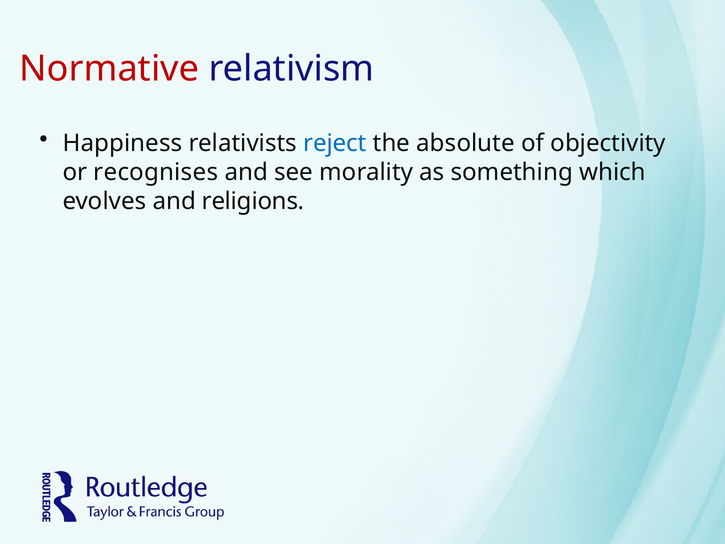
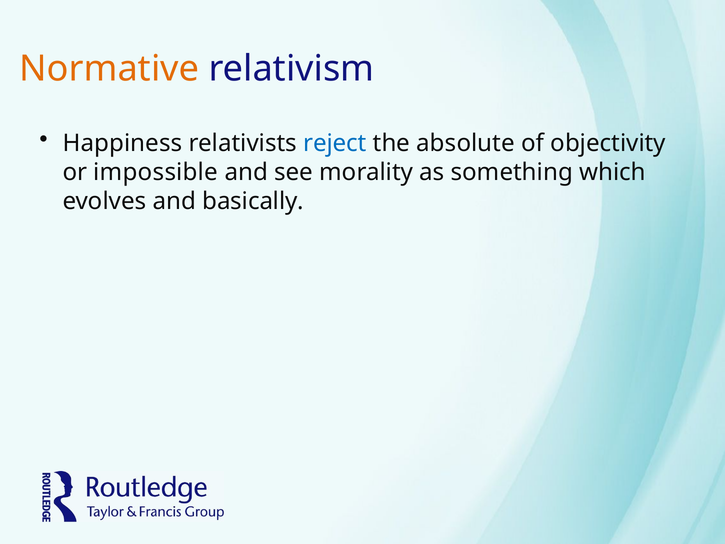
Normative colour: red -> orange
recognises: recognises -> impossible
religions: religions -> basically
